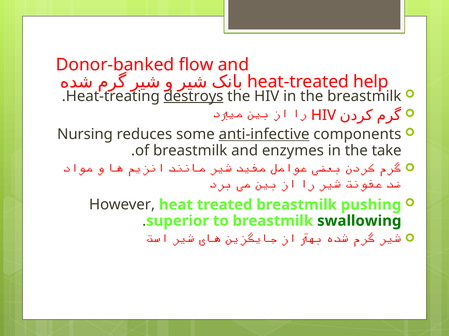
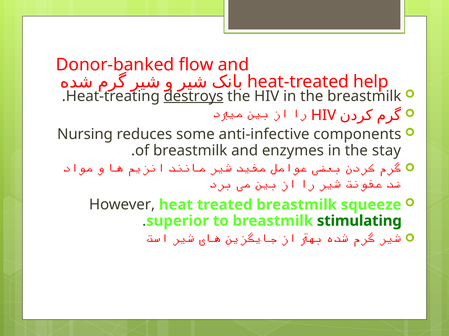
anti-infective underline: present -> none
take: take -> stay
pushing: pushing -> squeeze
swallowing: swallowing -> stimulating
